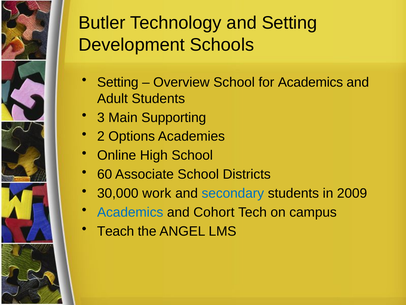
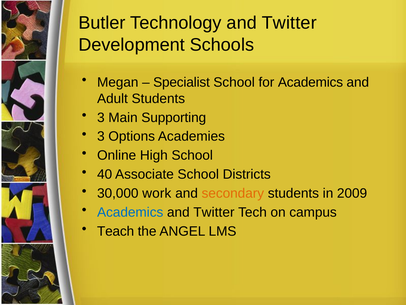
Technology and Setting: Setting -> Twitter
Setting at (118, 82): Setting -> Megan
Overview: Overview -> Specialist
2 at (101, 136): 2 -> 3
60: 60 -> 40
secondary colour: blue -> orange
Cohort at (214, 212): Cohort -> Twitter
